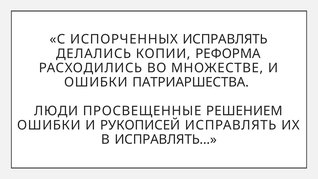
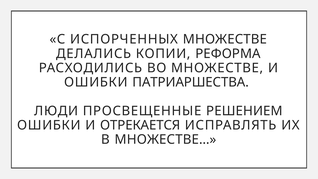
ИСПОРЧЕННЫХ ИСПРАВЛЯТЬ: ИСПРАВЛЯТЬ -> МНОЖЕСТВЕ
РУКОПИСЕЙ: РУКОПИСЕЙ -> ОТРЕКАЕТСЯ
ИСПРАВЛЯТЬ…: ИСПРАВЛЯТЬ… -> МНОЖЕСТВЕ…
